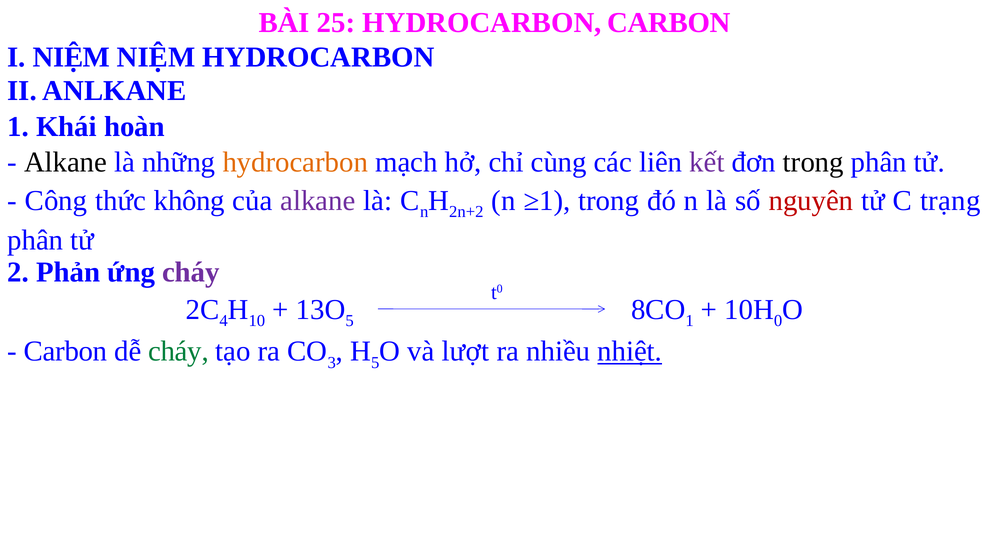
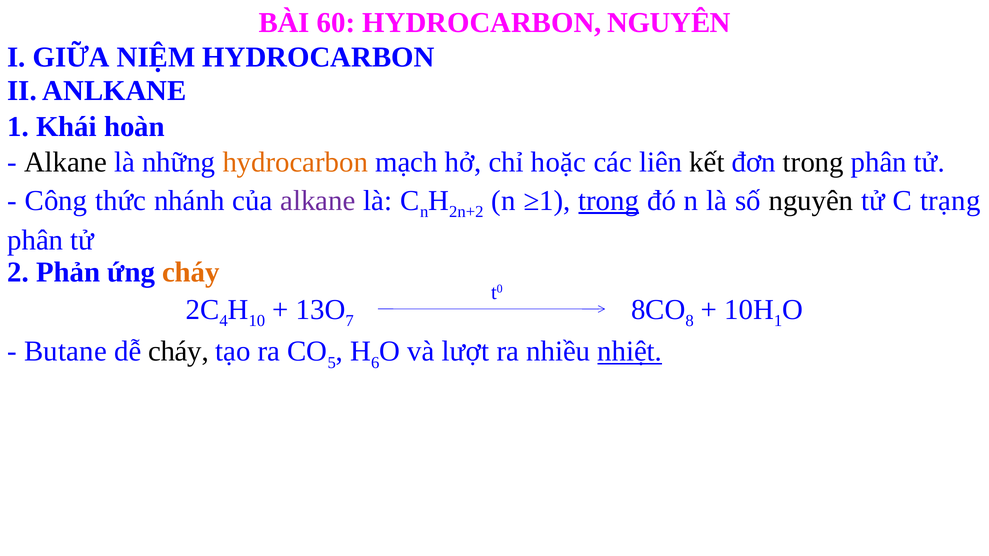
25: 25 -> 60
HYDROCARBON CARBON: CARBON -> NGUYÊN
I NIỆM: NIỆM -> GIỮA
cùng: cùng -> hoặc
kết colour: purple -> black
không: không -> nhánh
trong at (609, 201) underline: none -> present
nguyên at (811, 201) colour: red -> black
cháy at (191, 273) colour: purple -> orange
5 at (350, 321): 5 -> 7
1 at (690, 321): 1 -> 8
0 at (778, 321): 0 -> 1
Carbon at (66, 351): Carbon -> Butane
cháy at (179, 351) colour: green -> black
3: 3 -> 5
5 at (375, 363): 5 -> 6
